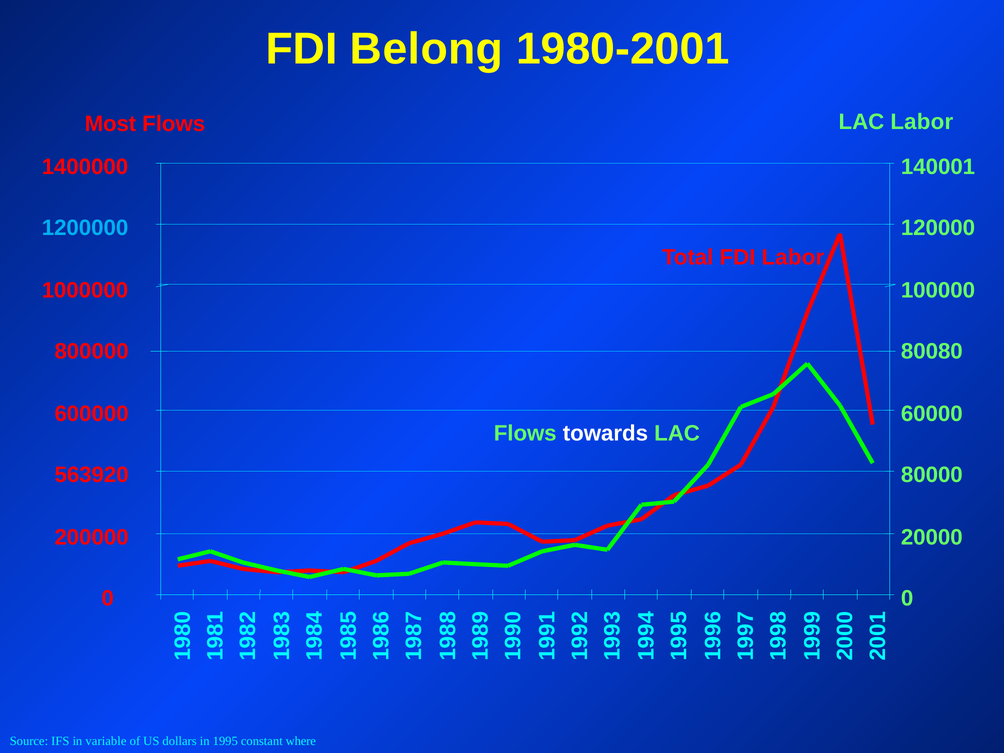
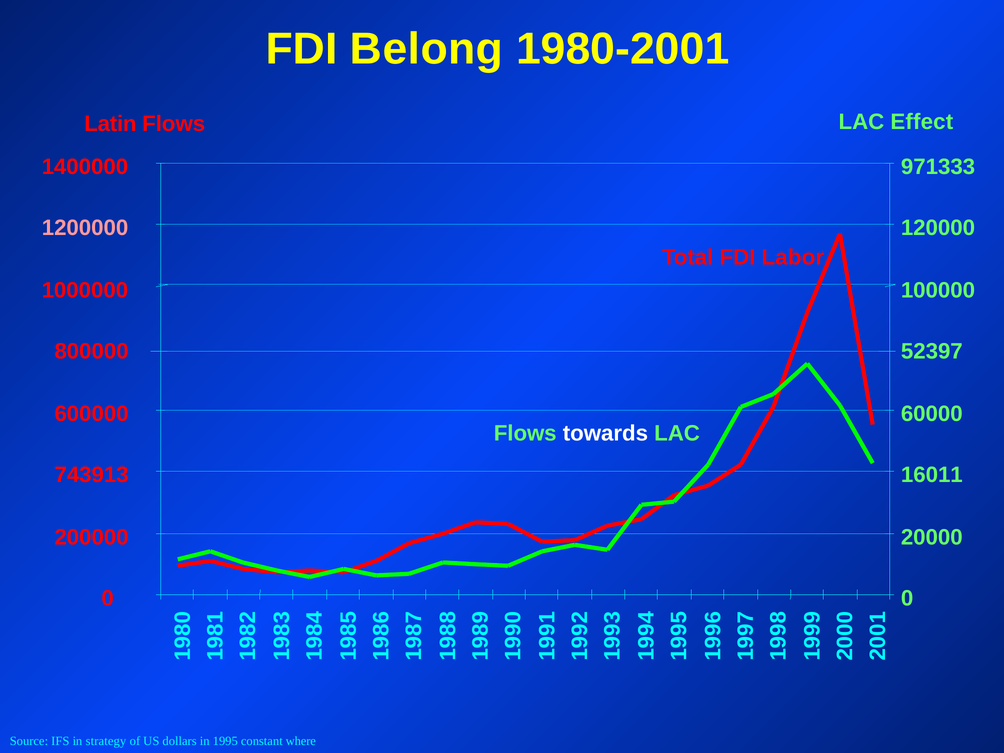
Most: Most -> Latin
LAC Labor: Labor -> Effect
140001: 140001 -> 971333
1200000 colour: light blue -> pink
80080: 80080 -> 52397
563920: 563920 -> 743913
80000: 80000 -> 16011
variable: variable -> strategy
